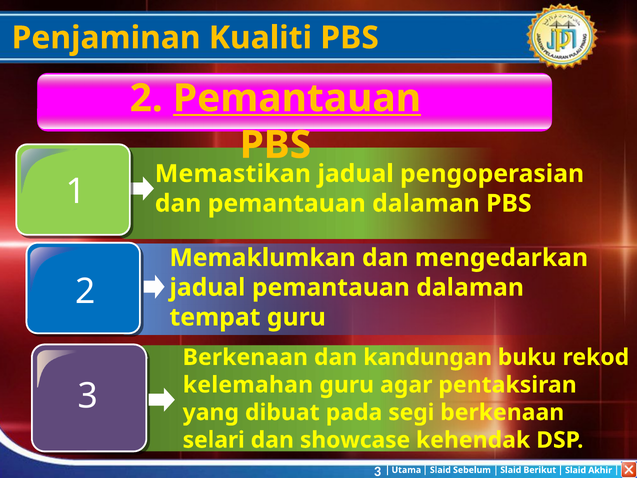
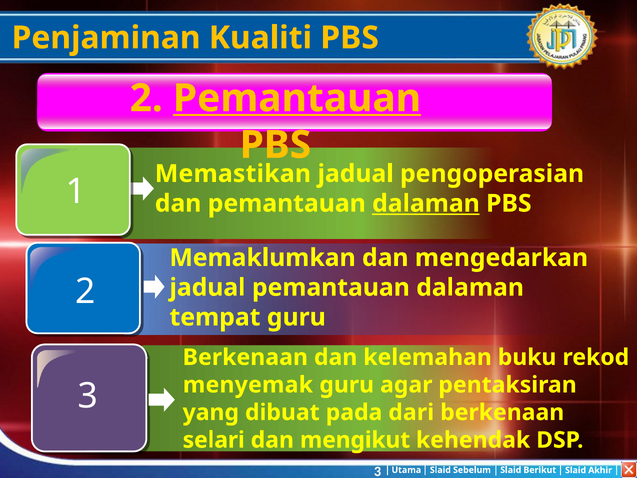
dalaman at (426, 203) underline: none -> present
kandungan: kandungan -> kelemahan
kelemahan: kelemahan -> menyemak
segi: segi -> dari
showcase: showcase -> mengikut
